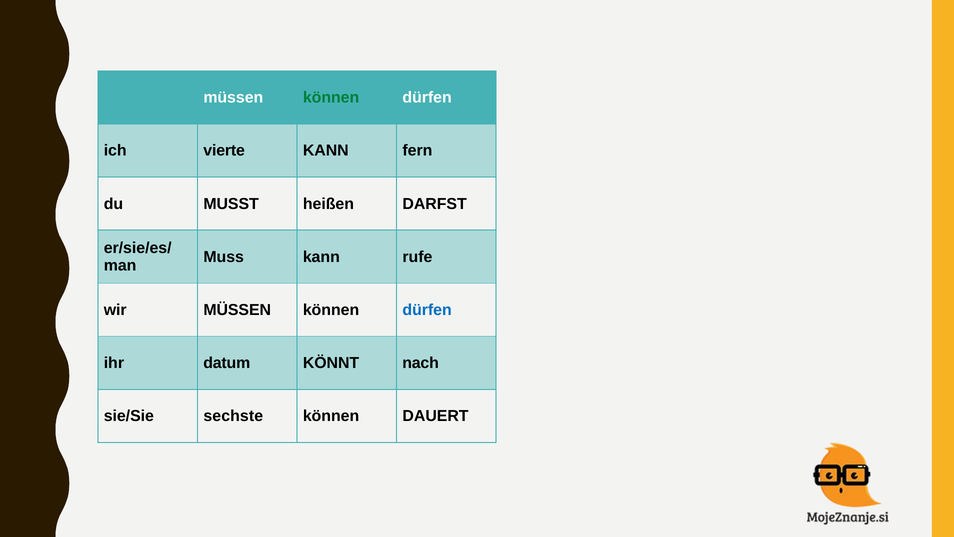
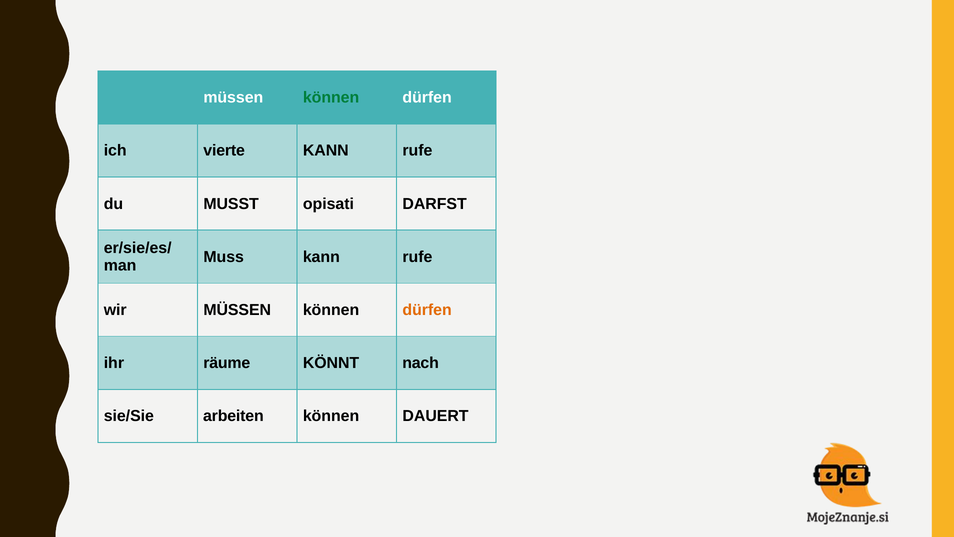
fern at (417, 151): fern -> rufe
heißen: heißen -> opisati
dürfen at (427, 310) colour: blue -> orange
datum: datum -> räume
sechste: sechste -> arbeiten
